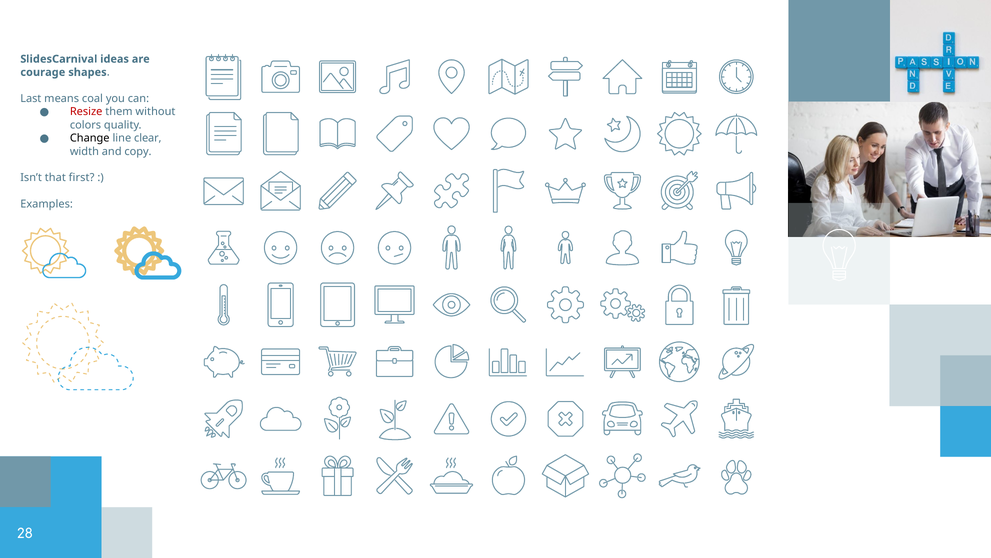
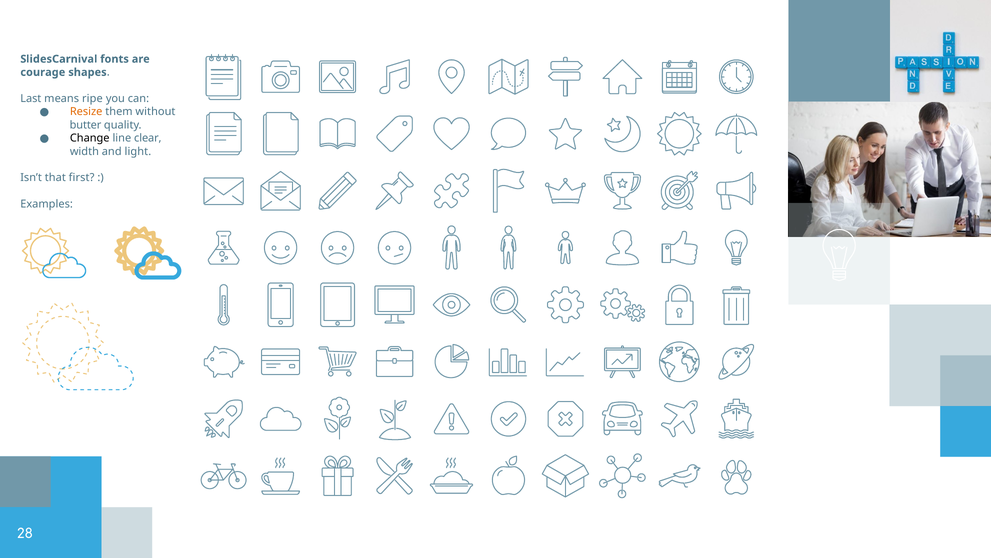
ideas: ideas -> fonts
coal: coal -> ripe
Resize colour: red -> orange
colors: colors -> butter
copy: copy -> light
